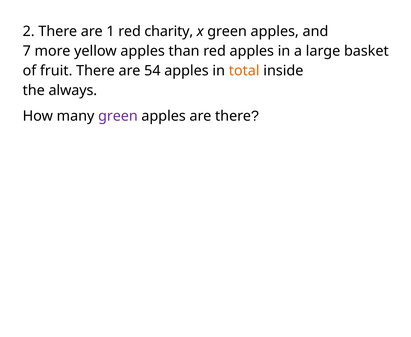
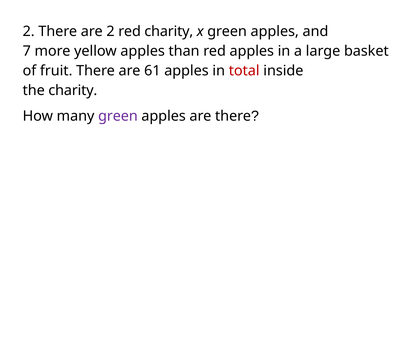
are 1: 1 -> 2
54: 54 -> 61
total colour: orange -> red
the always: always -> charity
